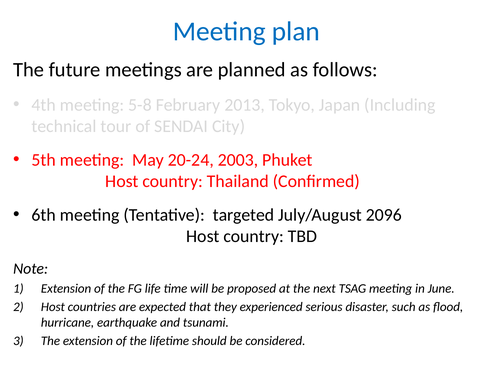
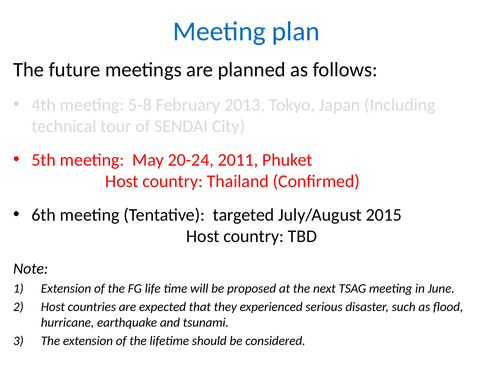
2003: 2003 -> 2011
2096: 2096 -> 2015
